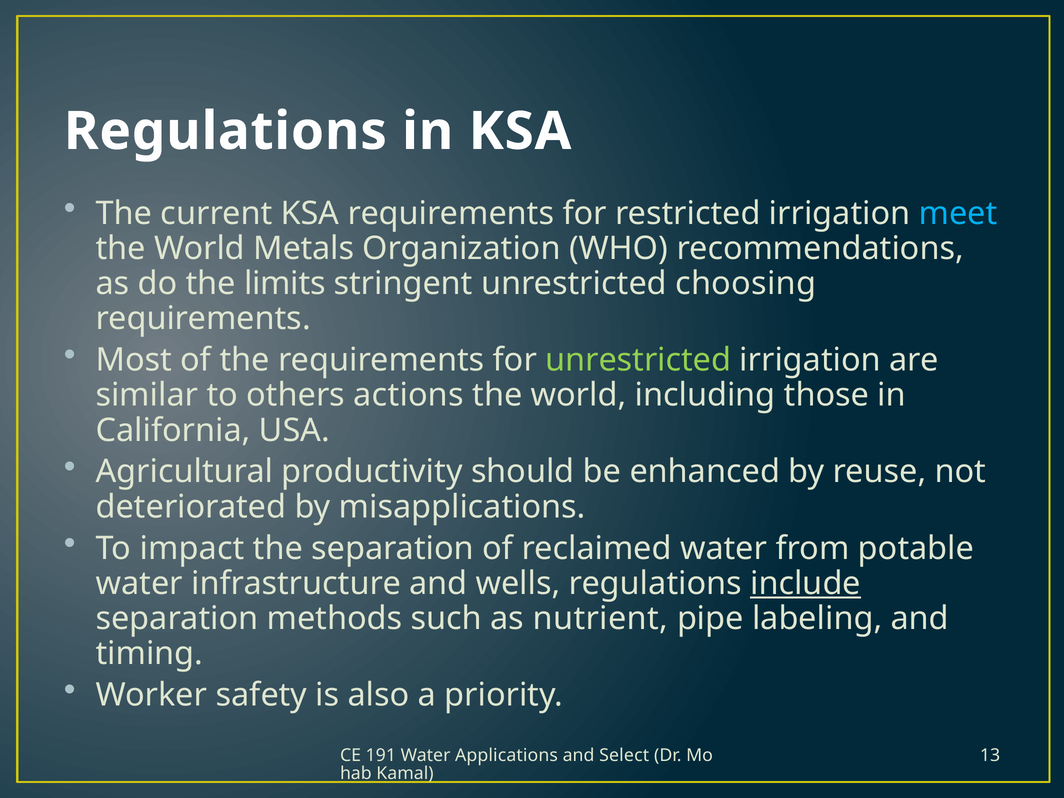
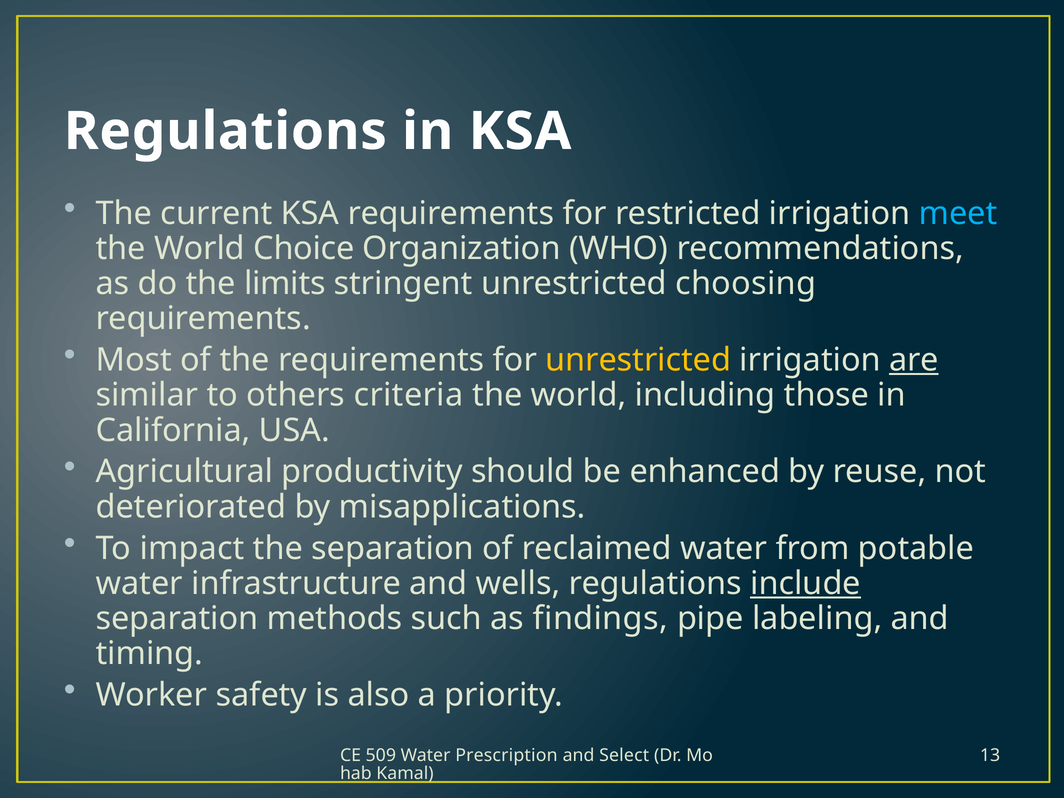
Metals: Metals -> Choice
unrestricted at (638, 360) colour: light green -> yellow
are underline: none -> present
actions: actions -> criteria
nutrient: nutrient -> findings
191: 191 -> 509
Applications: Applications -> Prescription
